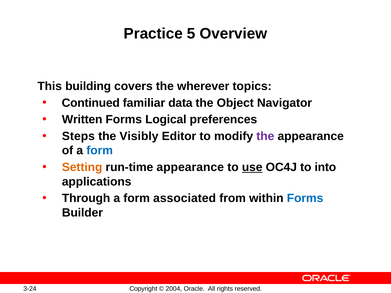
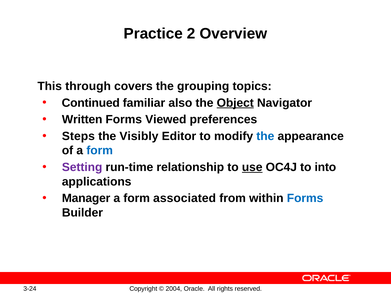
5: 5 -> 2
building: building -> through
wherever: wherever -> grouping
data: data -> also
Object underline: none -> present
Logical: Logical -> Viewed
the at (265, 136) colour: purple -> blue
Setting colour: orange -> purple
run-time appearance: appearance -> relationship
Through: Through -> Manager
